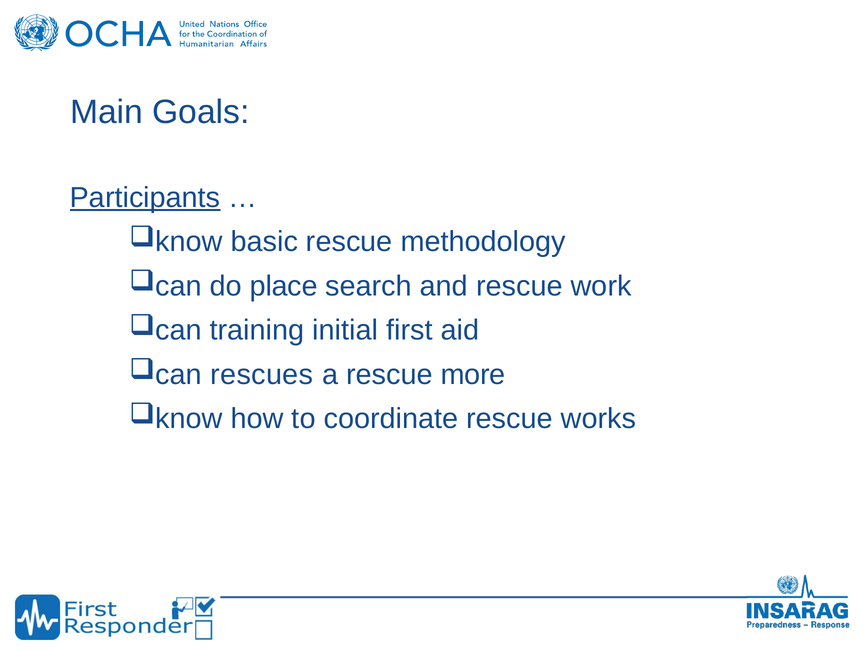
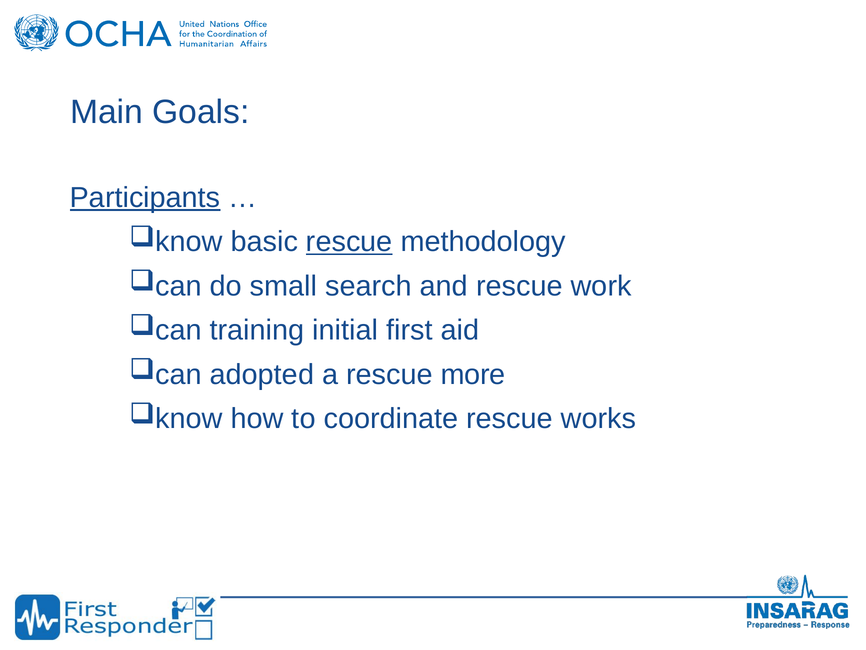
rescue at (349, 242) underline: none -> present
place: place -> small
rescues: rescues -> adopted
